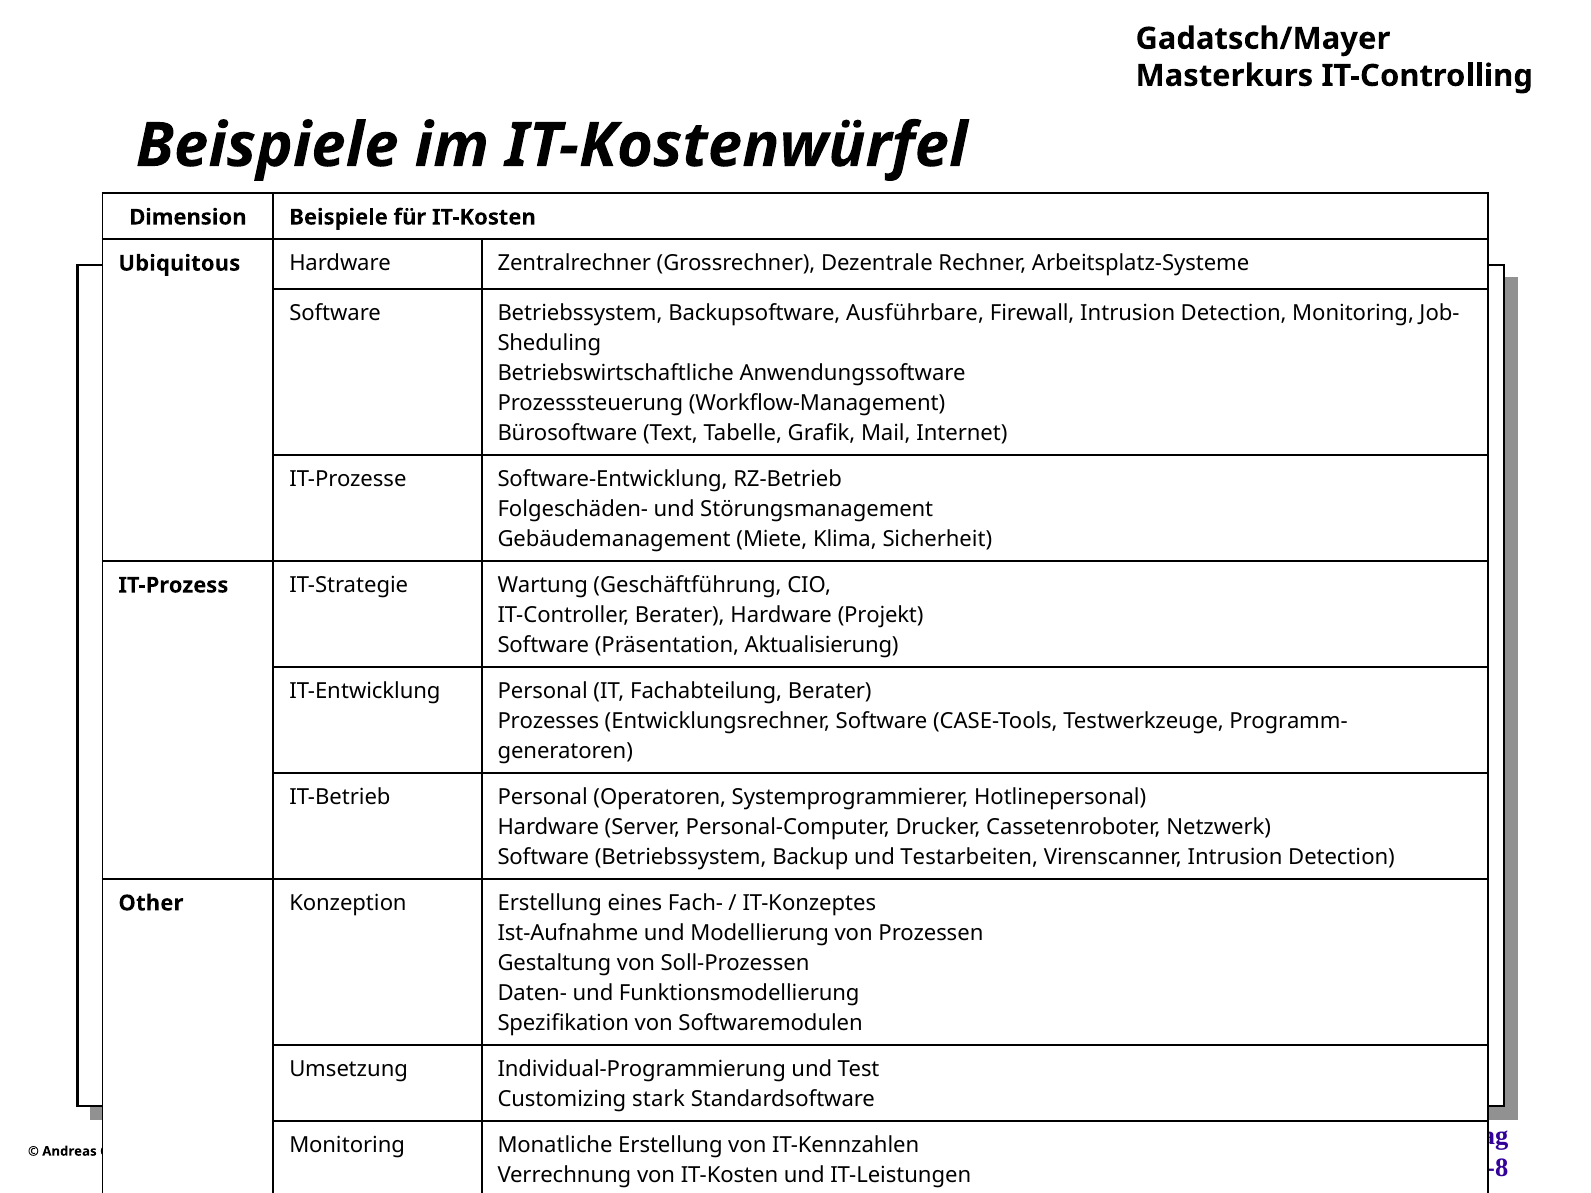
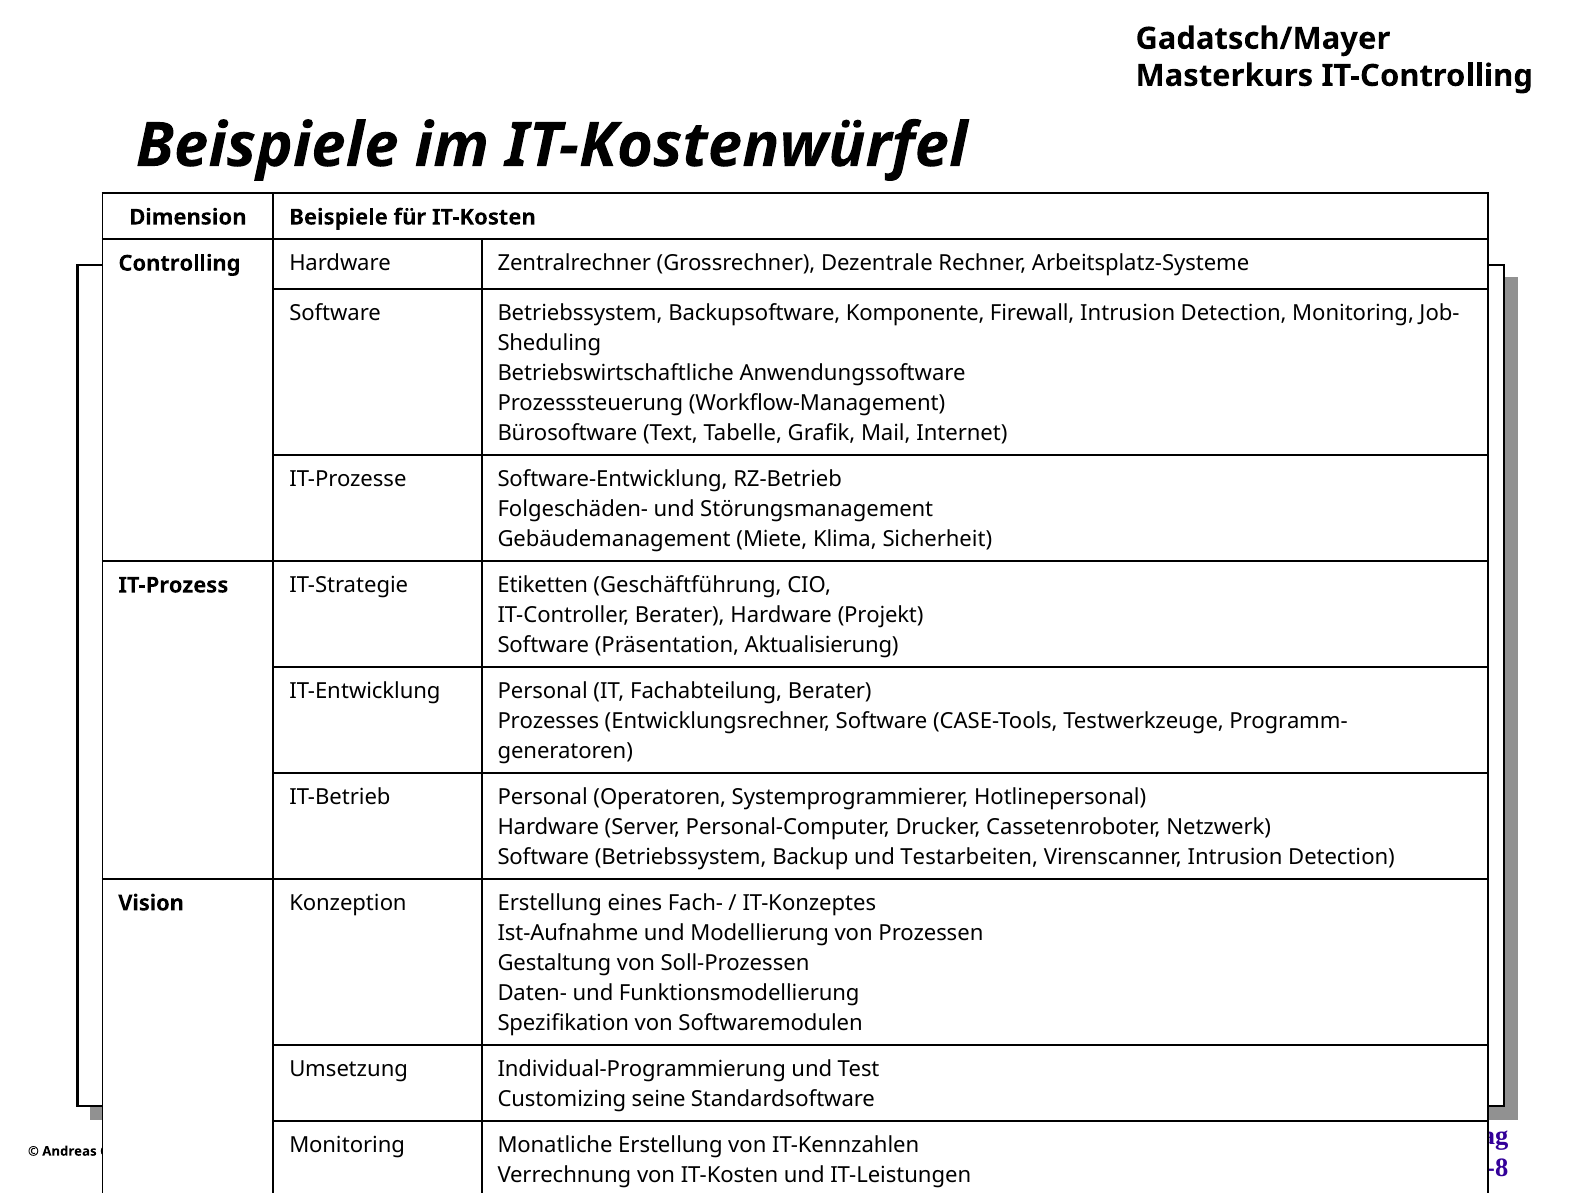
Ubiquitous at (179, 263): Ubiquitous -> Controlling
Ausführbare: Ausführbare -> Komponente
Wartung: Wartung -> Etiketten
Other: Other -> Vision
stark: stark -> seine
